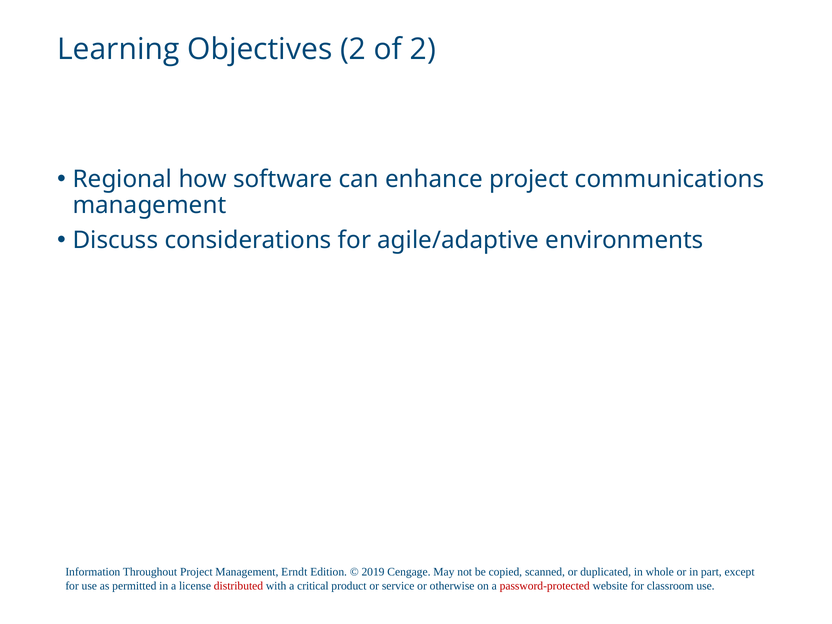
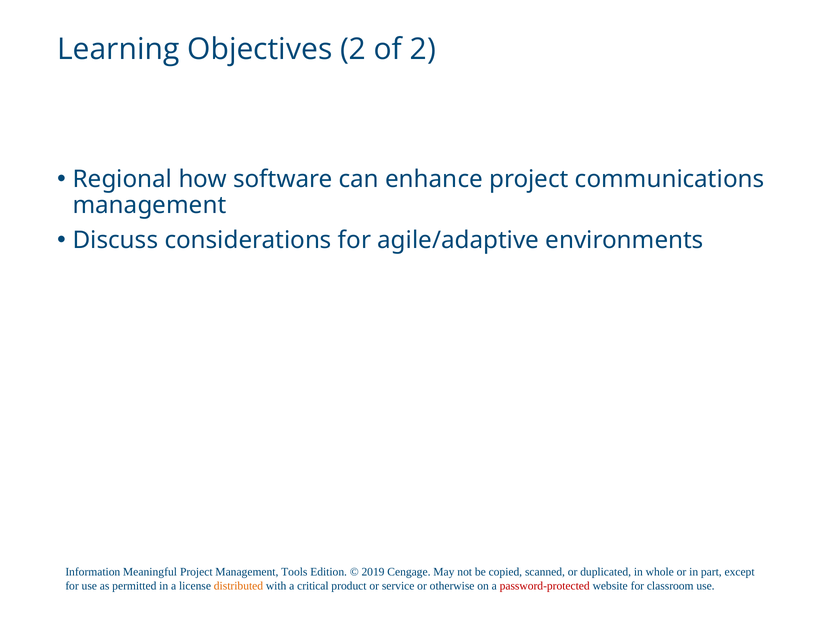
Throughout: Throughout -> Meaningful
Erndt: Erndt -> Tools
distributed colour: red -> orange
